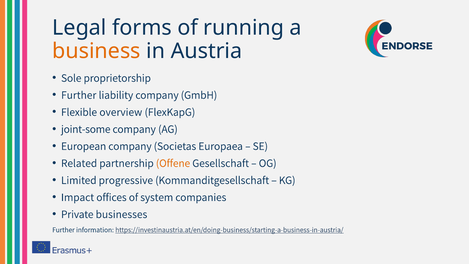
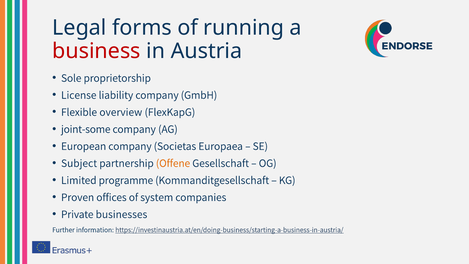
business colour: orange -> red
Further at (79, 95): Further -> License
Related: Related -> Subject
progressive: progressive -> programme
Impact: Impact -> Proven
